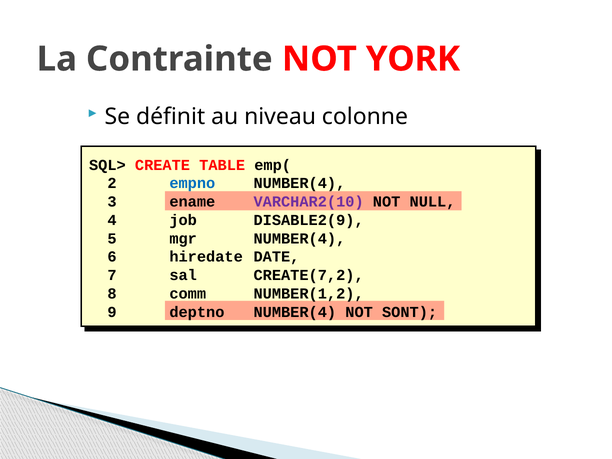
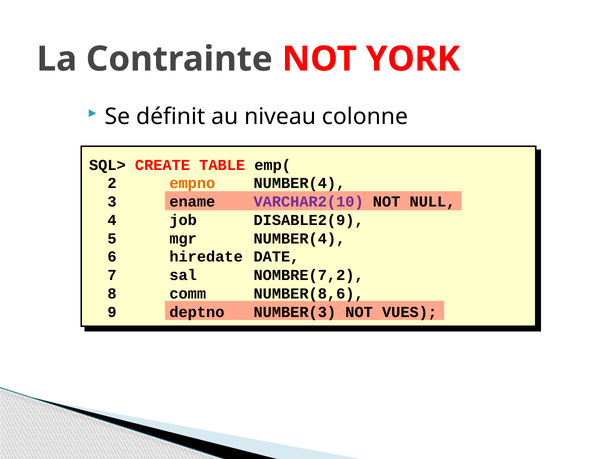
empno colour: blue -> orange
CREATE(7,2: CREATE(7,2 -> NOMBRE(7,2
NUMBER(1,2: NUMBER(1,2 -> NUMBER(8,6
deptno NUMBER(4: NUMBER(4 -> NUMBER(3
SONT: SONT -> VUES
